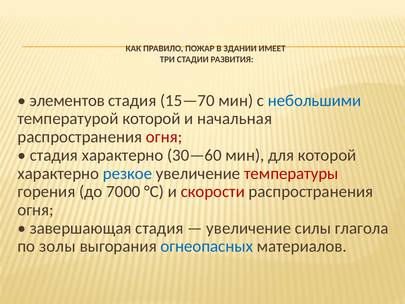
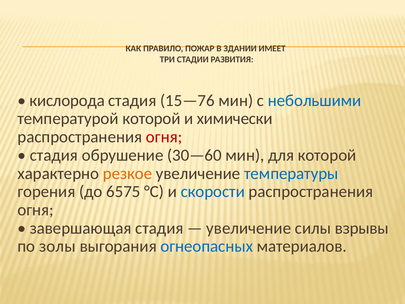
элементов: элементов -> кислорода
15—70: 15—70 -> 15—76
начальная: начальная -> химически
стадия характерно: характерно -> обрушение
резкое colour: blue -> orange
температуры colour: red -> blue
7000: 7000 -> 6575
скорости colour: red -> blue
глагола: глагола -> взрывы
